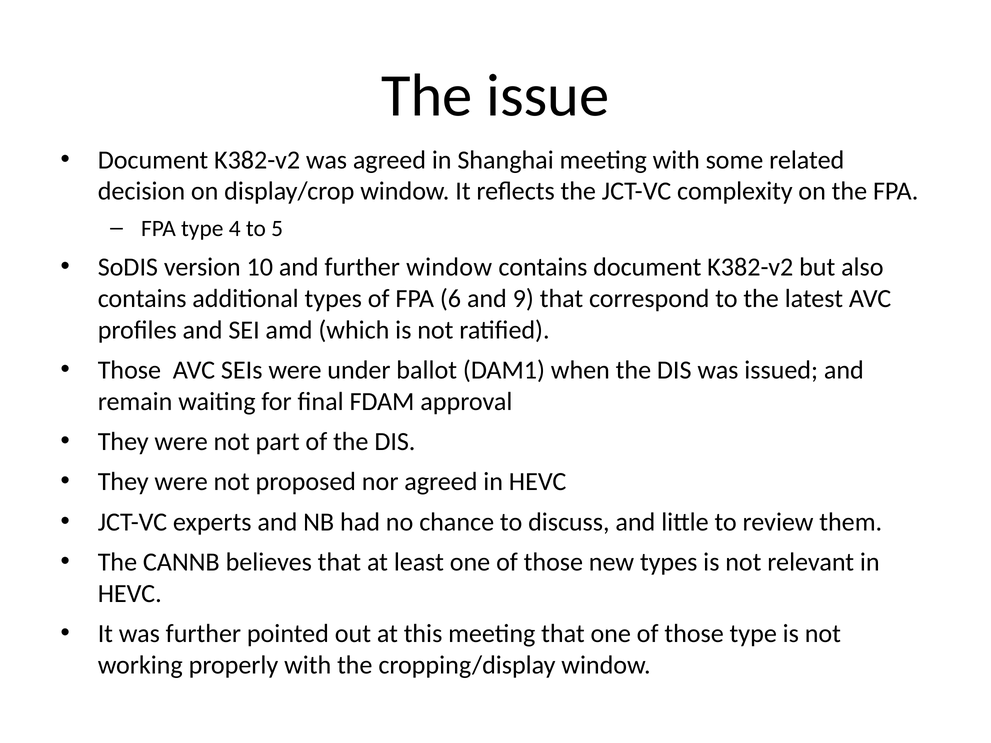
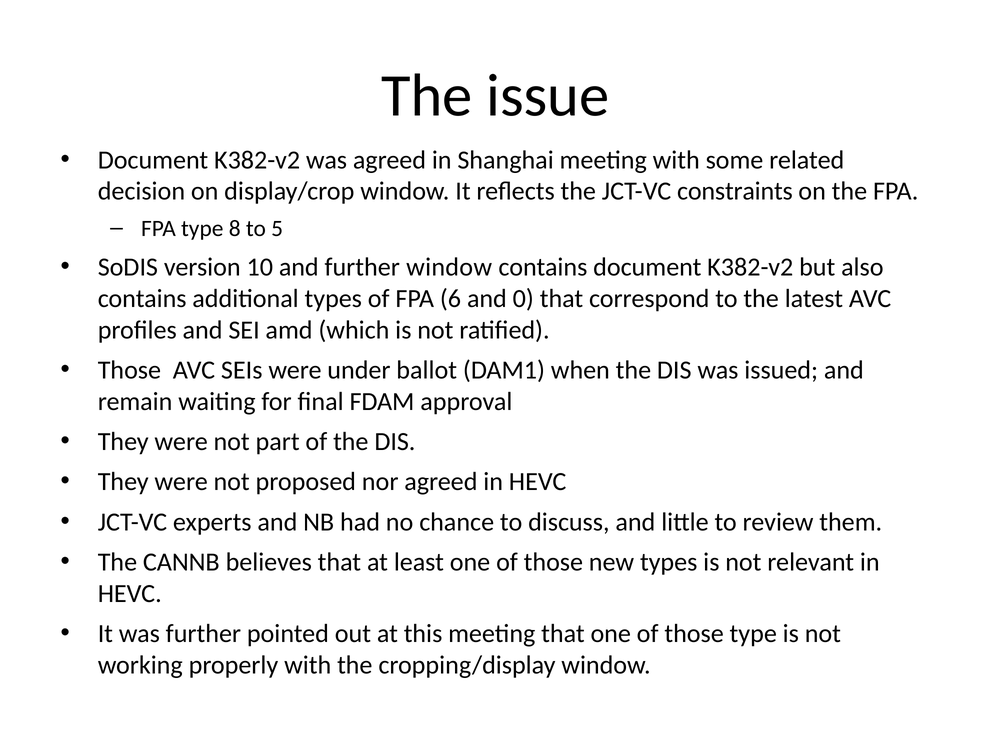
complexity: complexity -> constraints
4: 4 -> 8
9: 9 -> 0
